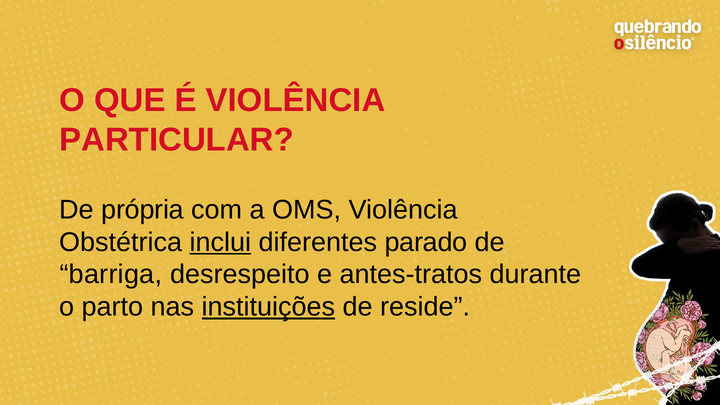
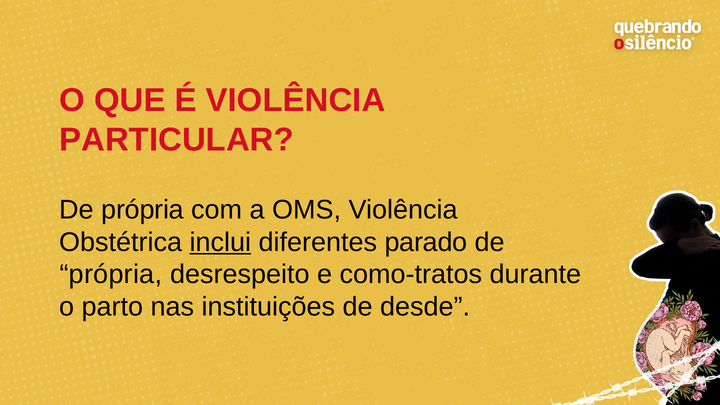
barriga at (111, 275): barriga -> própria
antes-tratos: antes-tratos -> como-tratos
instituições underline: present -> none
reside: reside -> desde
